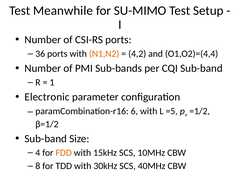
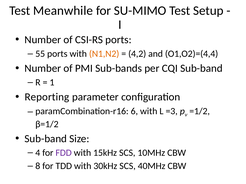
36: 36 -> 55
Electronic: Electronic -> Reporting
=5: =5 -> =3
FDD colour: orange -> purple
